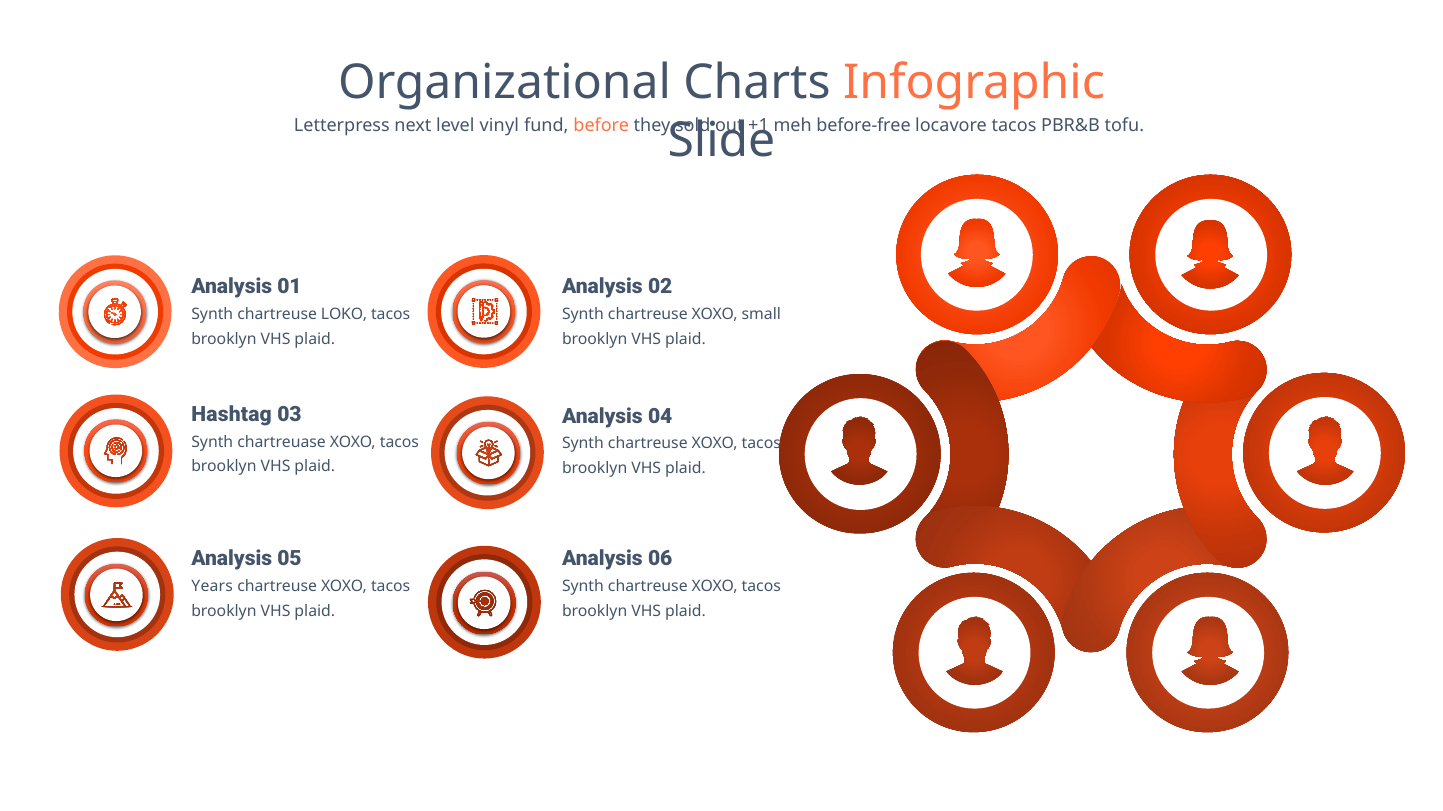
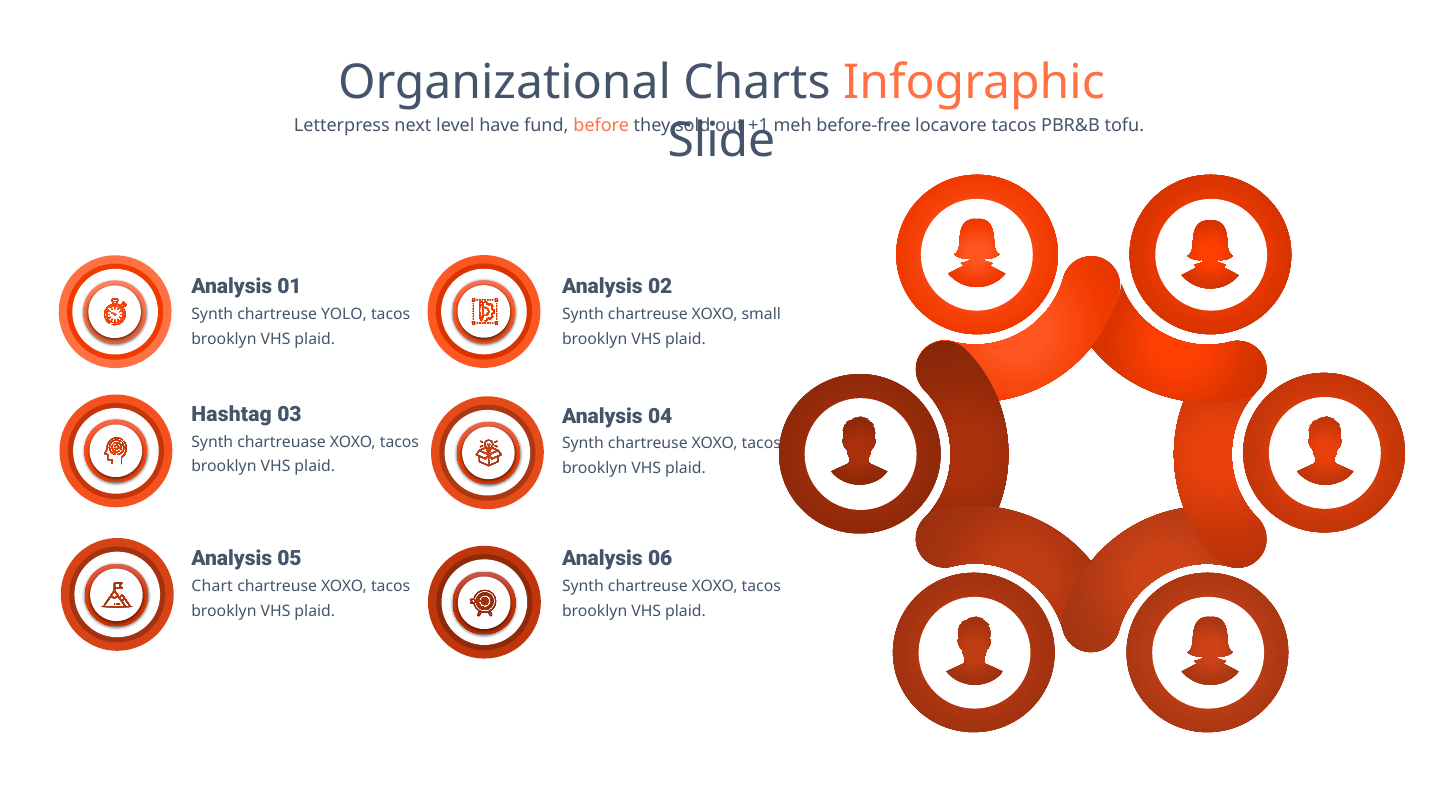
vinyl: vinyl -> have
LOKO: LOKO -> YOLO
Years: Years -> Chart
